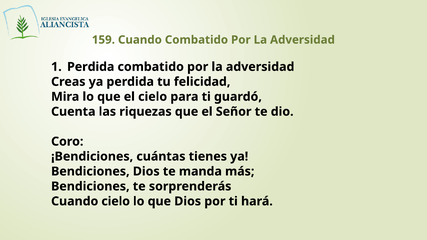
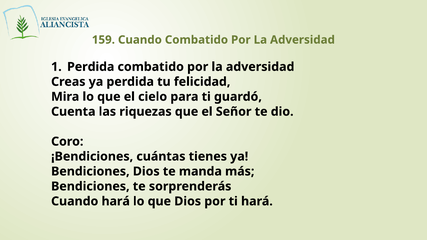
Cuando cielo: cielo -> hará
